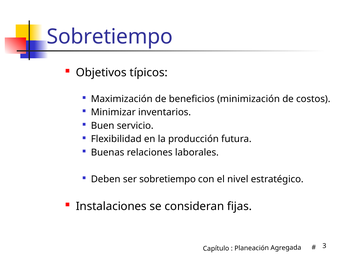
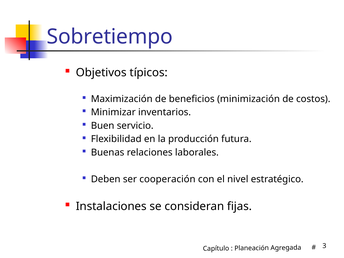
ser sobretiempo: sobretiempo -> cooperación
